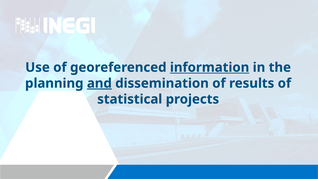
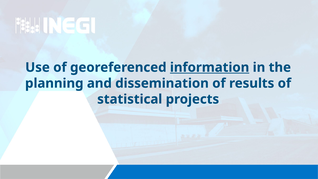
and underline: present -> none
